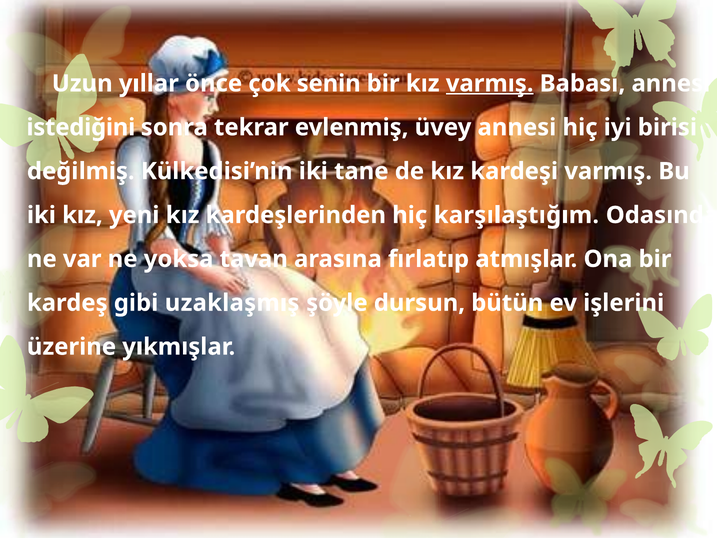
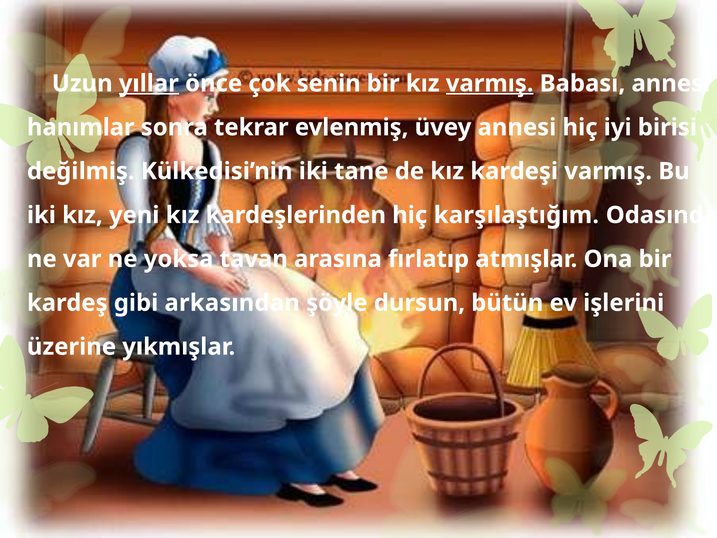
yıllar underline: none -> present
istediğini: istediğini -> hanımlar
uzaklaşmış: uzaklaşmış -> arkasından
